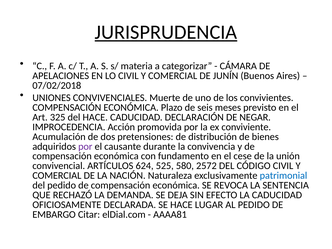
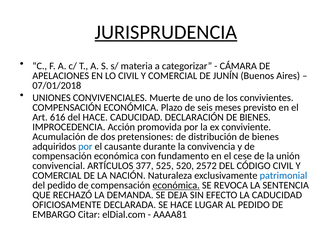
07/02/2018: 07/02/2018 -> 07/01/2018
325: 325 -> 616
DECLARACIÓN DE NEGAR: NEGAR -> BIENES
por at (85, 146) colour: purple -> blue
624: 624 -> 377
580: 580 -> 520
económica at (176, 185) underline: none -> present
